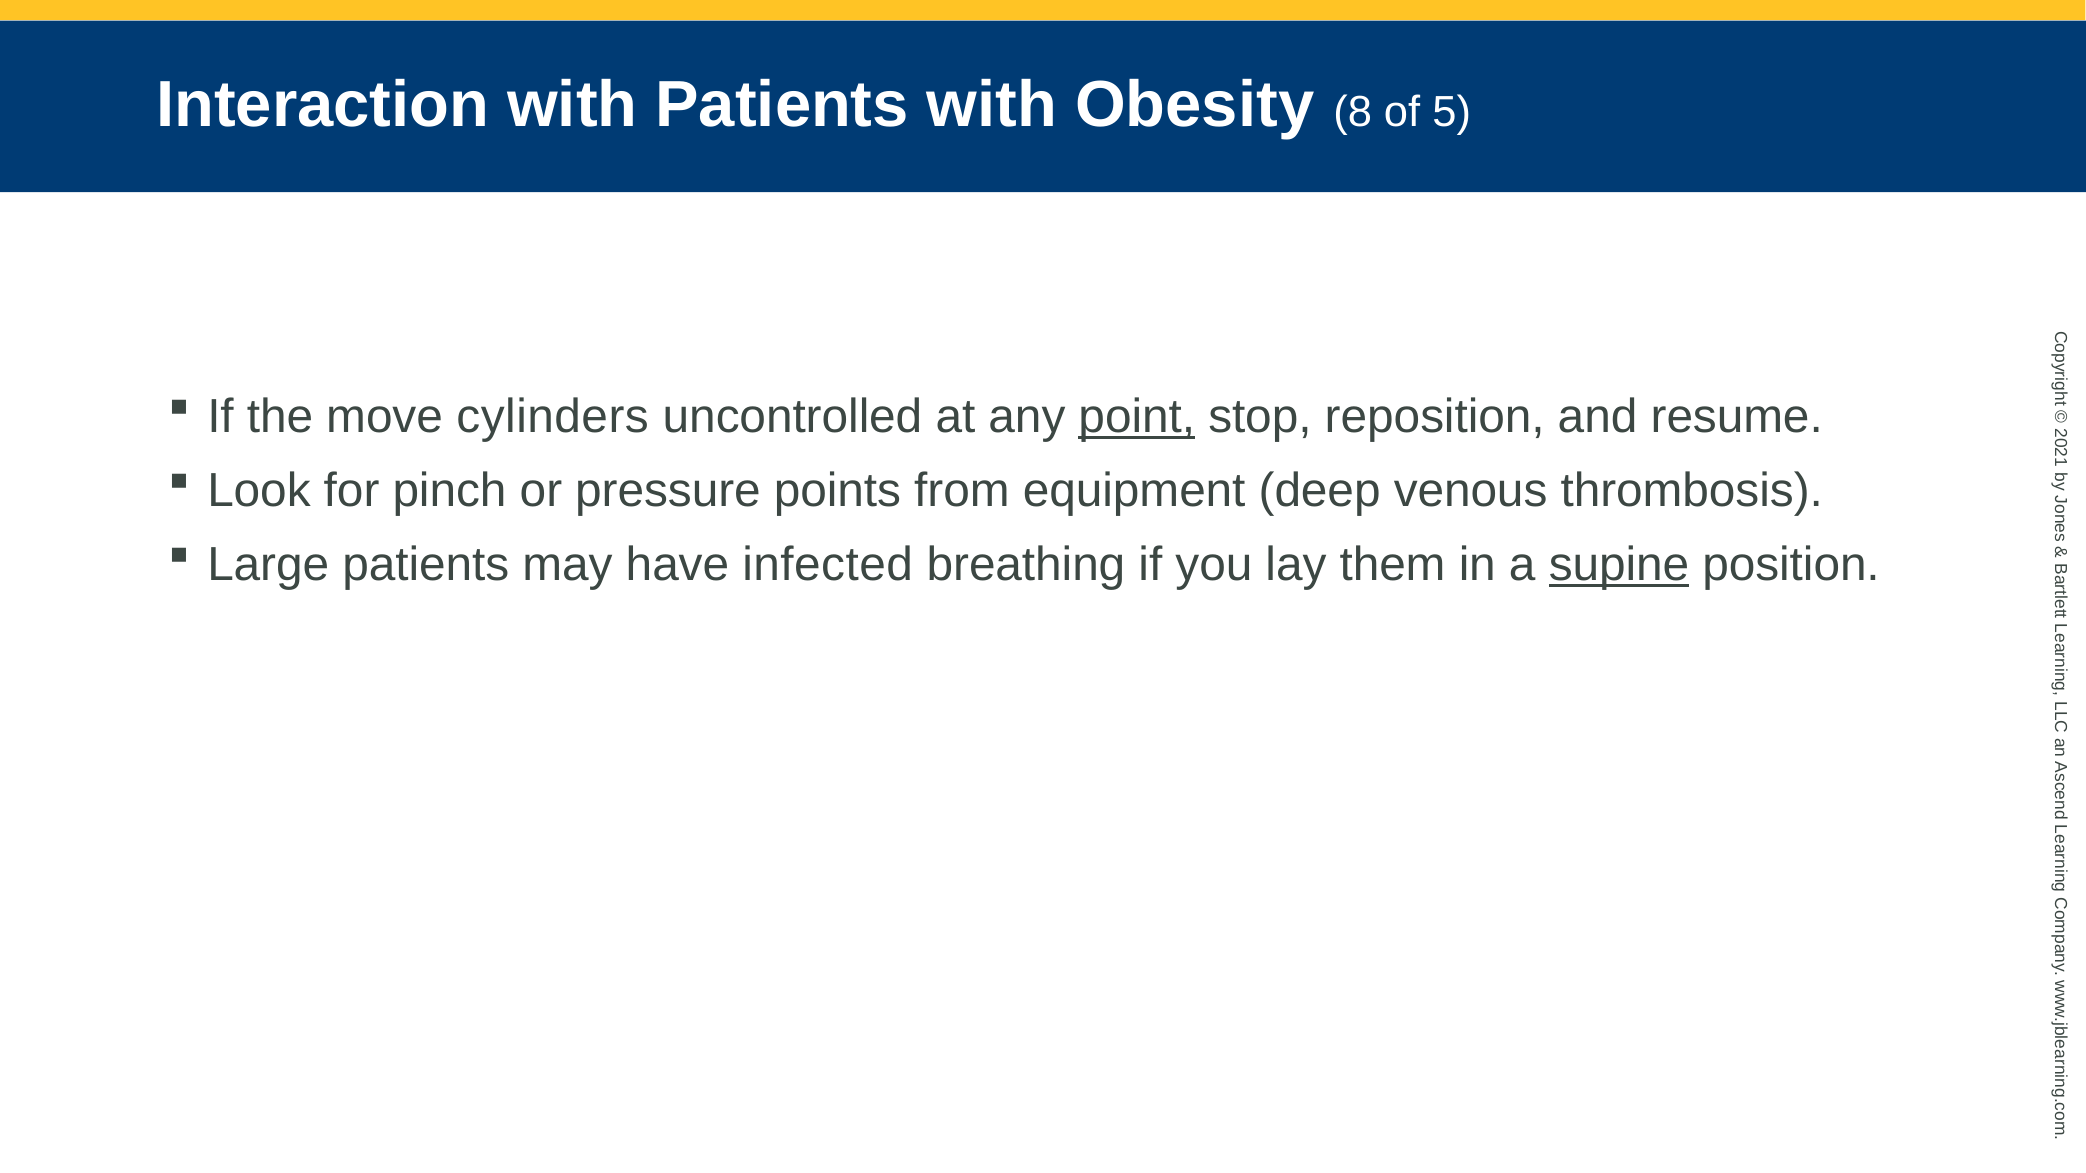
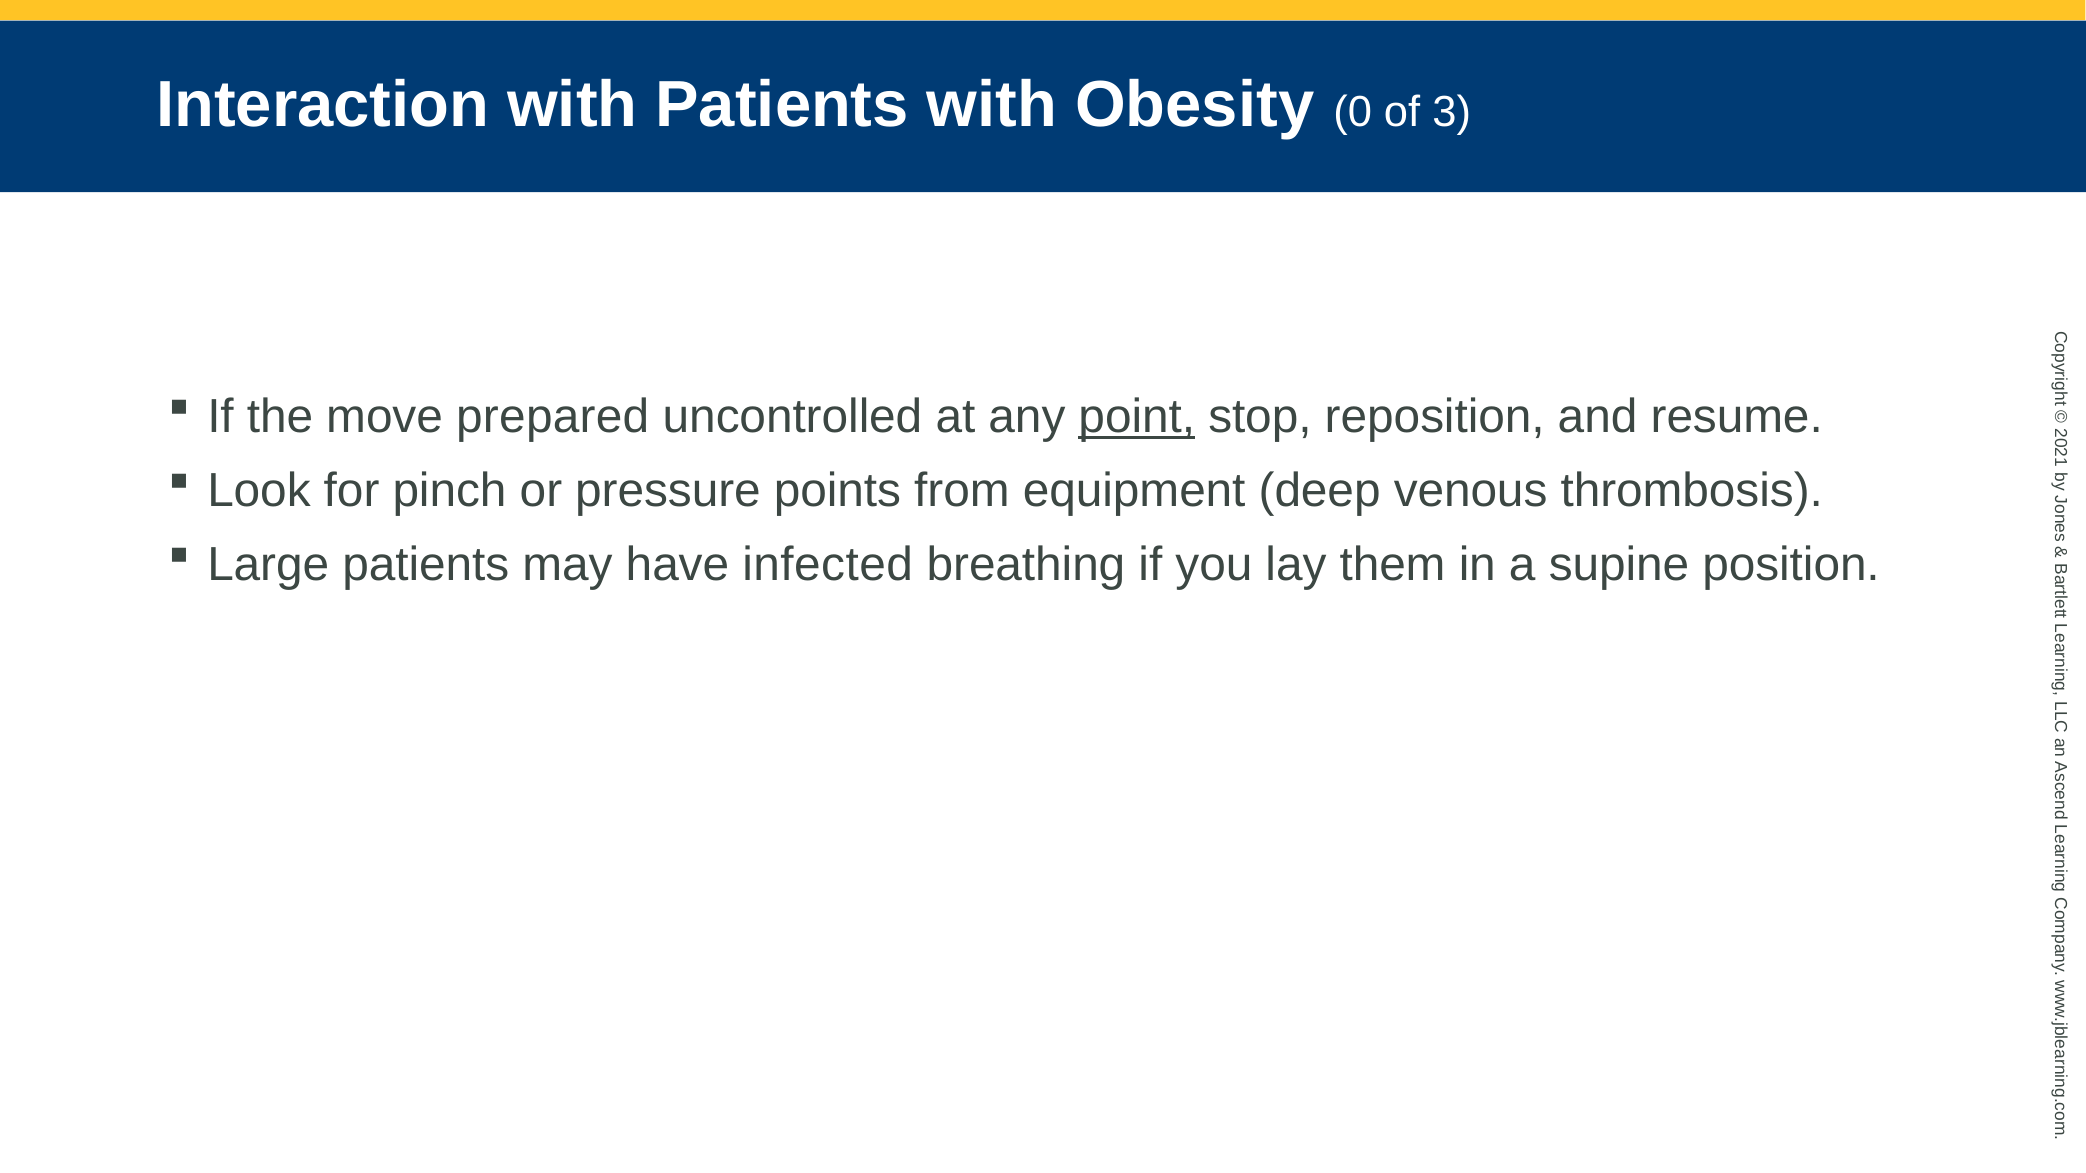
Obesity 8: 8 -> 0
5: 5 -> 3
cylinders: cylinders -> prepared
supine underline: present -> none
